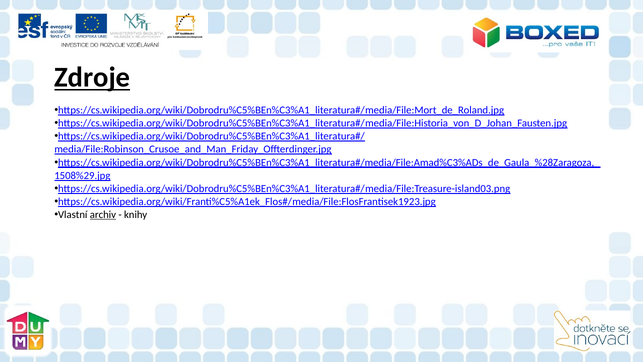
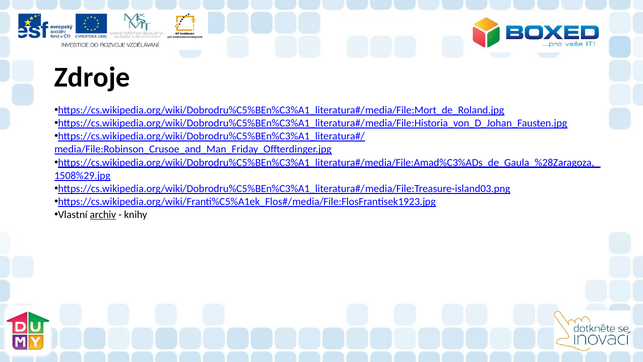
Zdroje underline: present -> none
